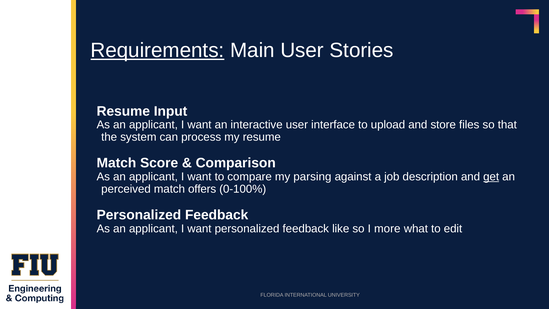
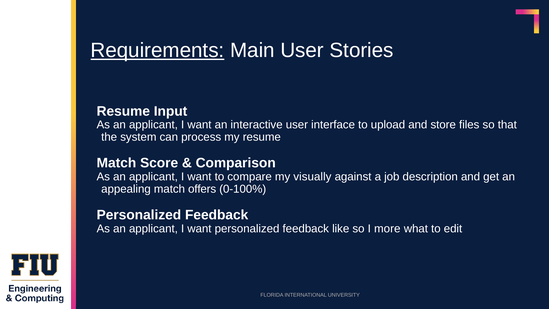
parsing: parsing -> visually
get underline: present -> none
perceived: perceived -> appealing
